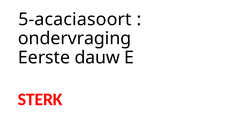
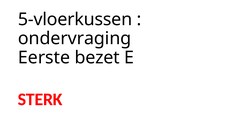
5-acaciasoort: 5-acaciasoort -> 5-vloerkussen
dauw: dauw -> bezet
